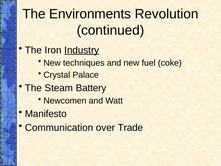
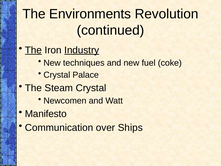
The at (33, 50) underline: none -> present
Steam Battery: Battery -> Crystal
Trade: Trade -> Ships
